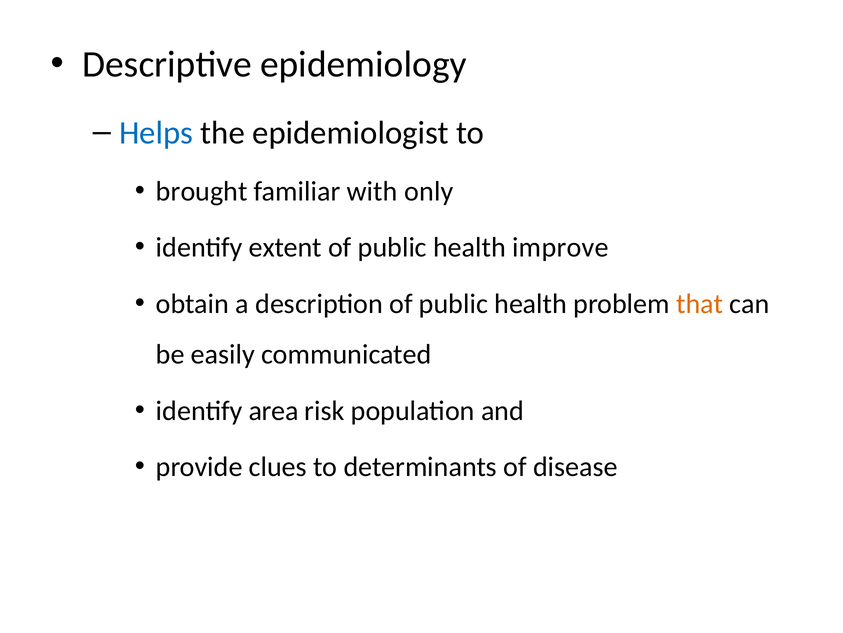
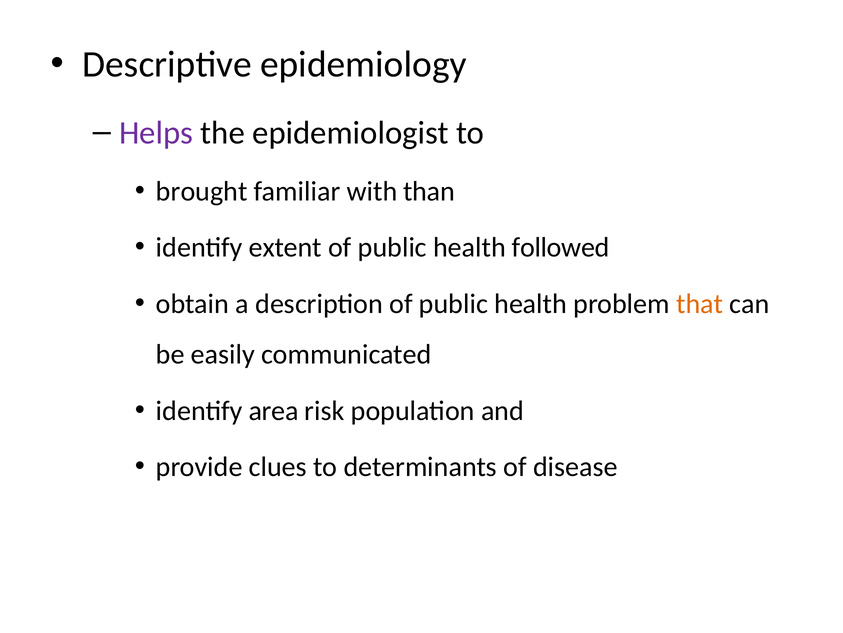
Helps colour: blue -> purple
only: only -> than
improve: improve -> followed
